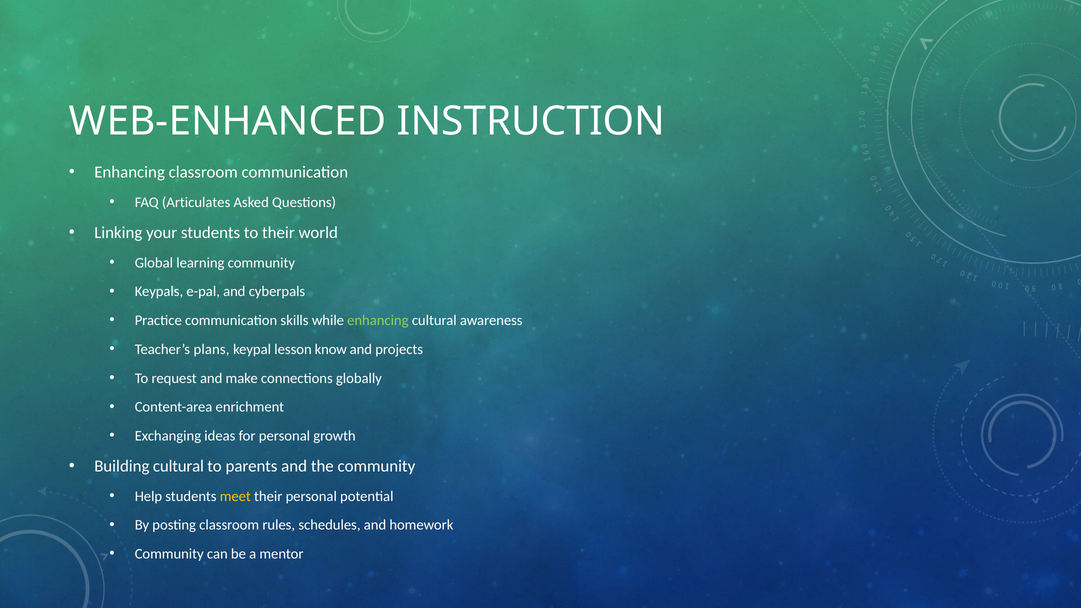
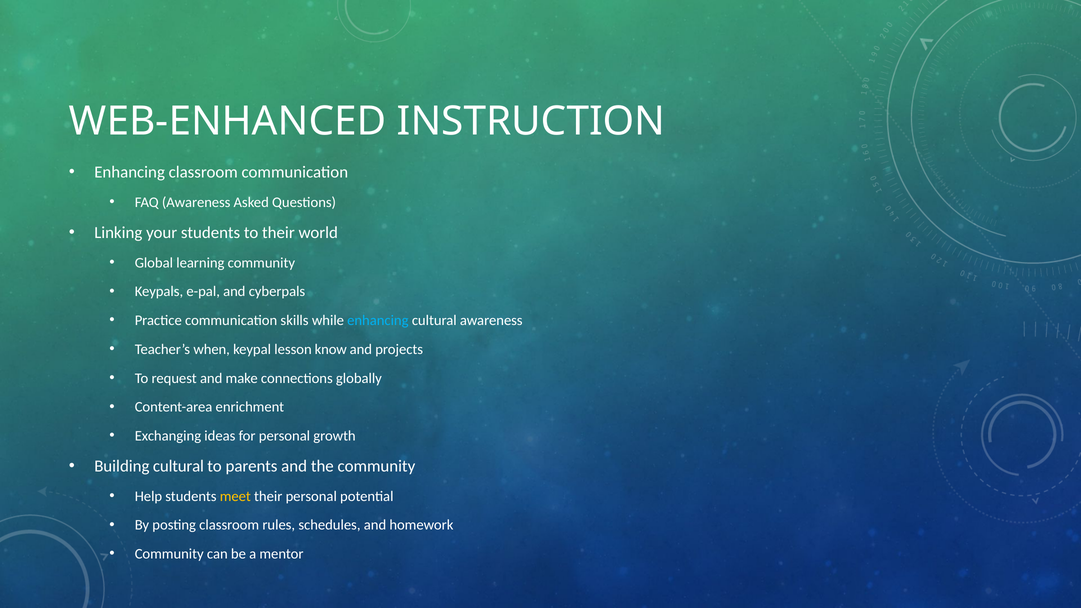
FAQ Articulates: Articulates -> Awareness
enhancing at (378, 321) colour: light green -> light blue
plans: plans -> when
